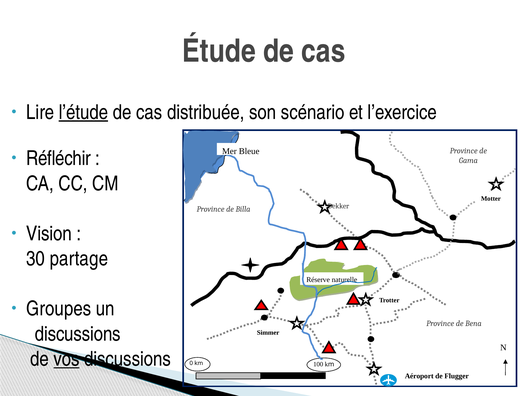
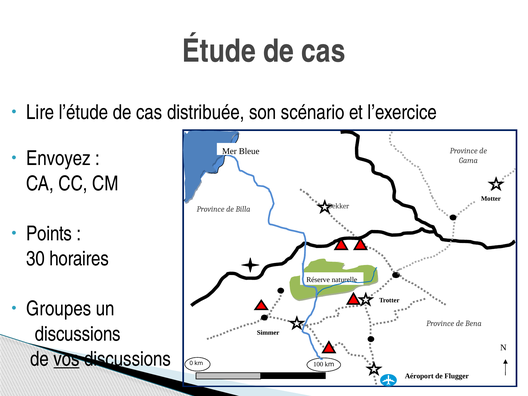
l’étude underline: present -> none
Réfléchir: Réfléchir -> Envoyez
Vision: Vision -> Points
partage: partage -> horaires
